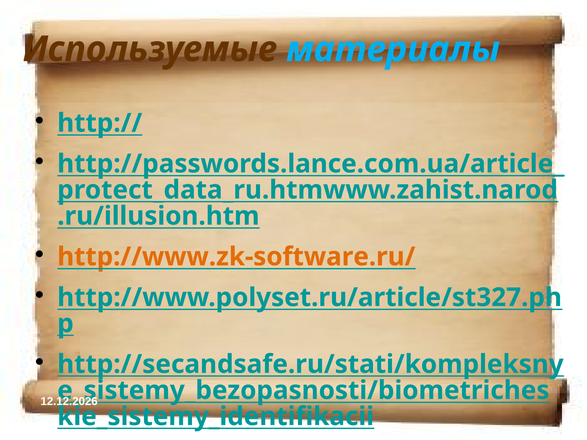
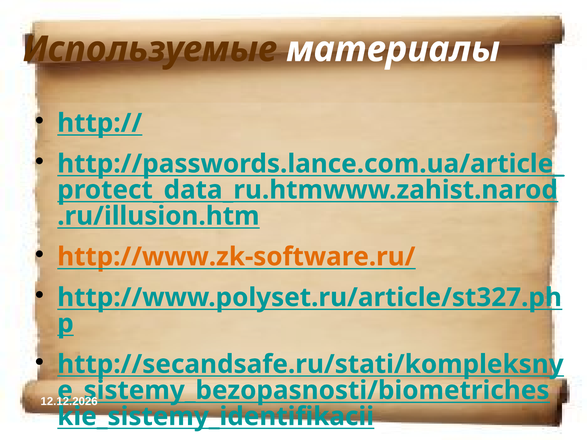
материалы colour: light blue -> white
